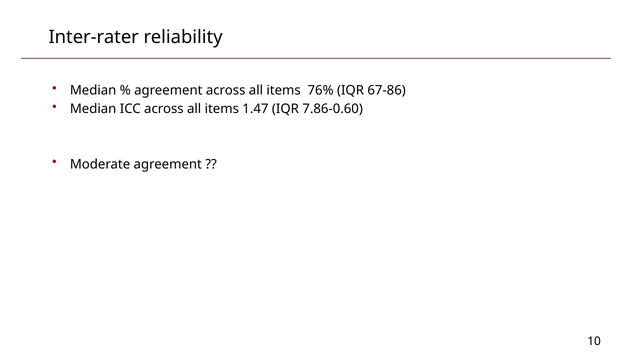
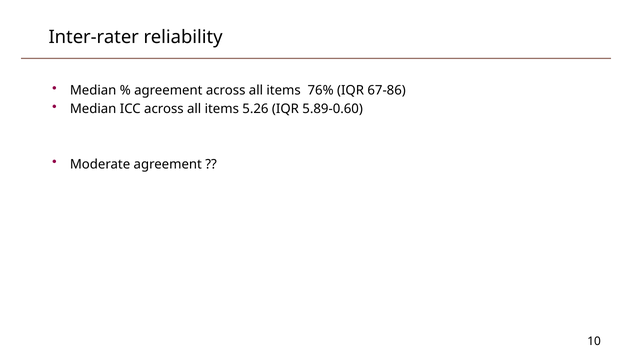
1.47: 1.47 -> 5.26
7.86-0.60: 7.86-0.60 -> 5.89-0.60
